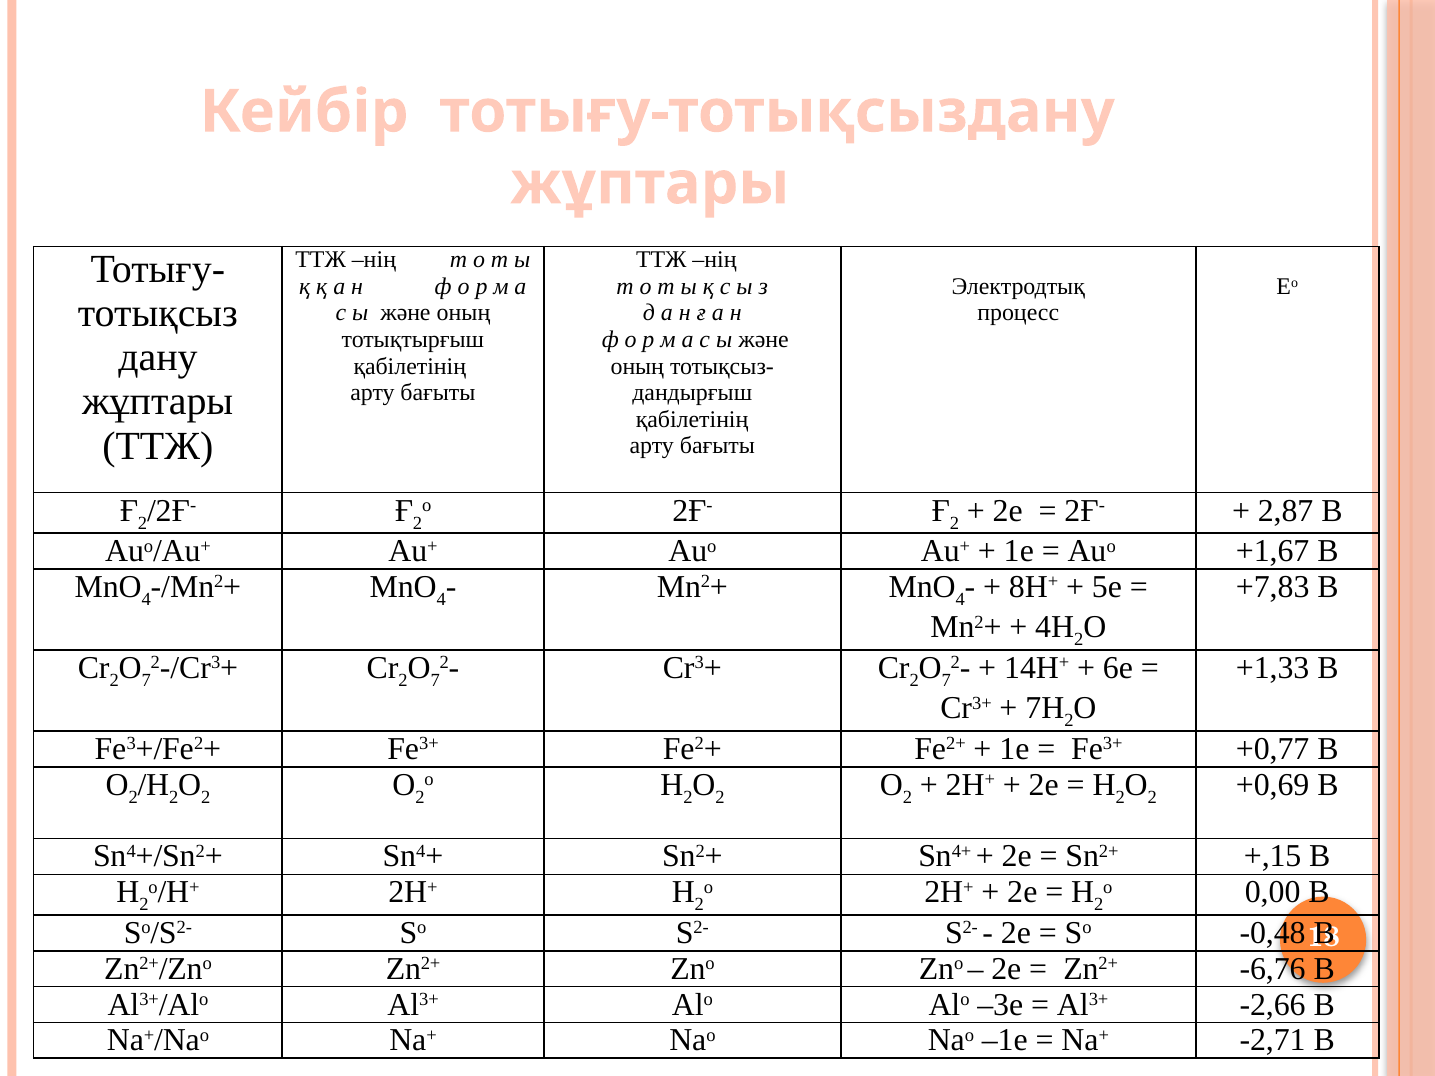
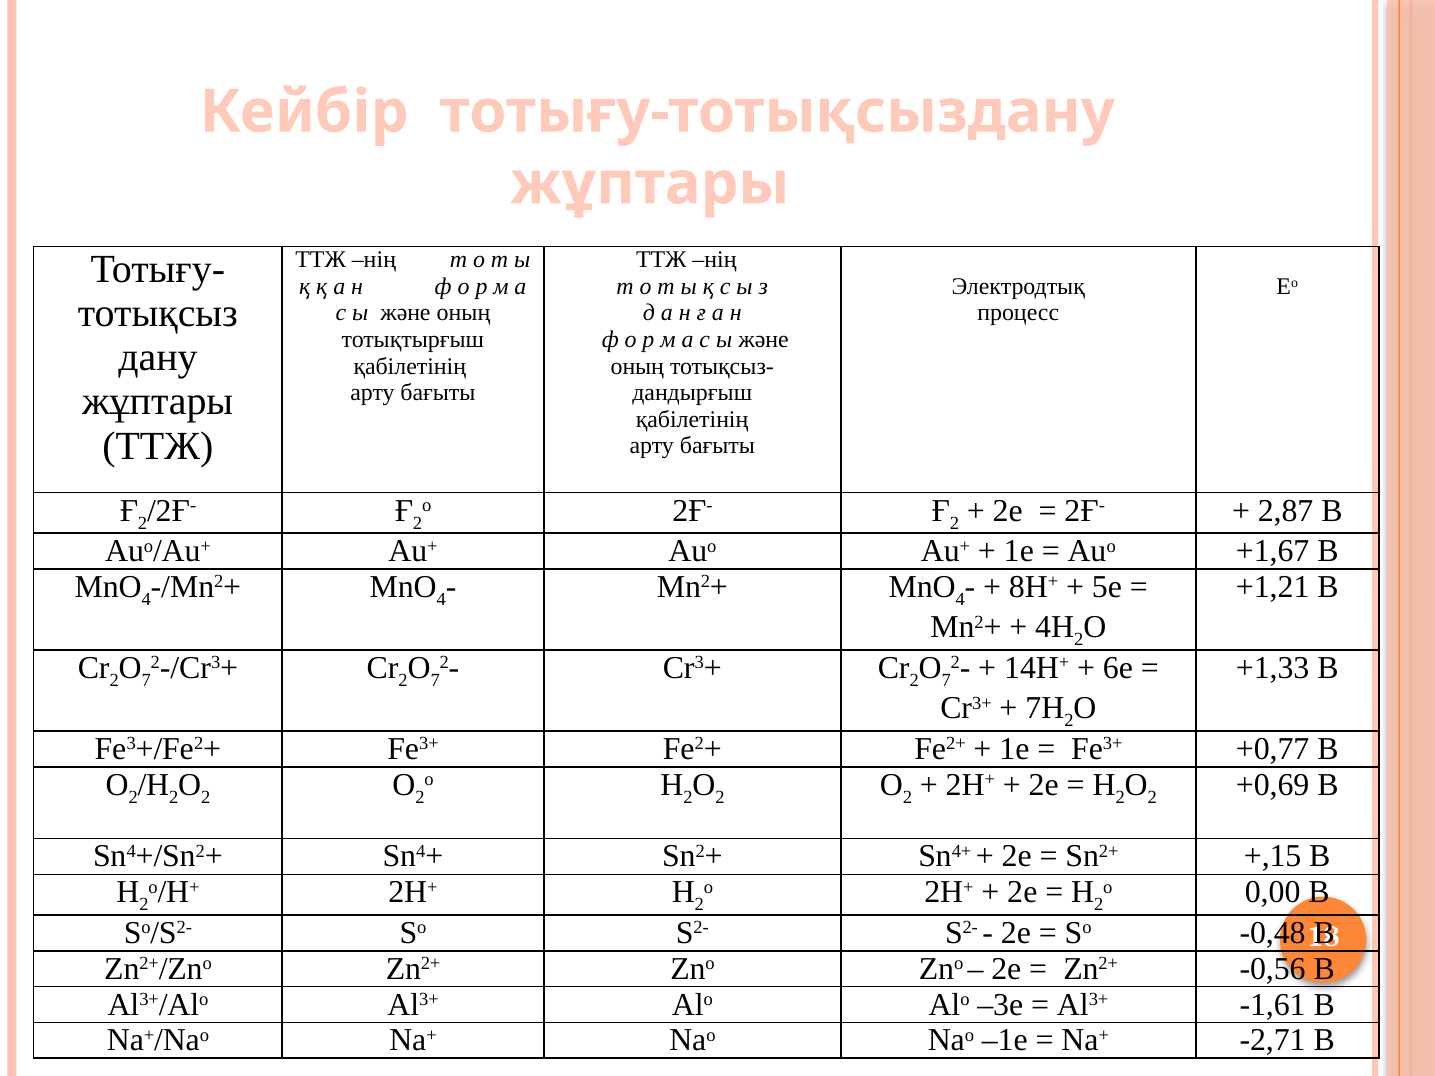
+7,83: +7,83 -> +1,21
-6,76: -6,76 -> -0,56
-2,66: -2,66 -> -1,61
